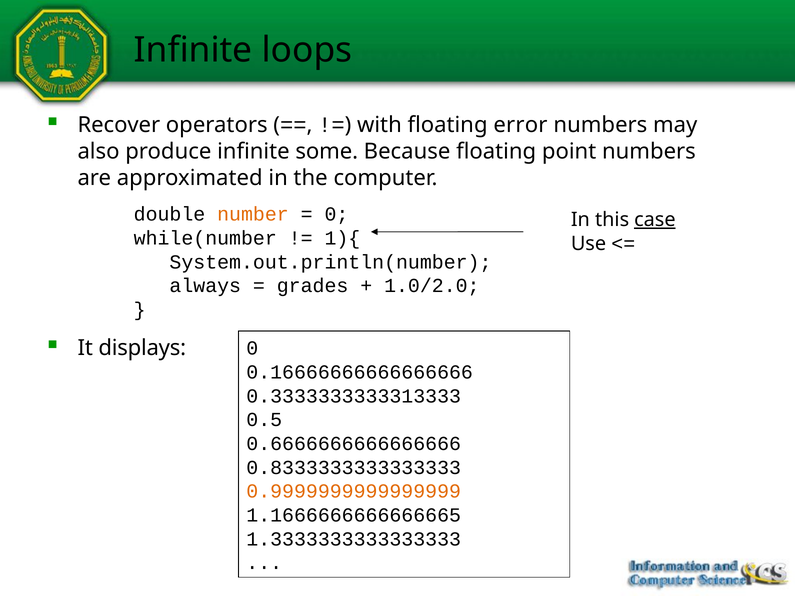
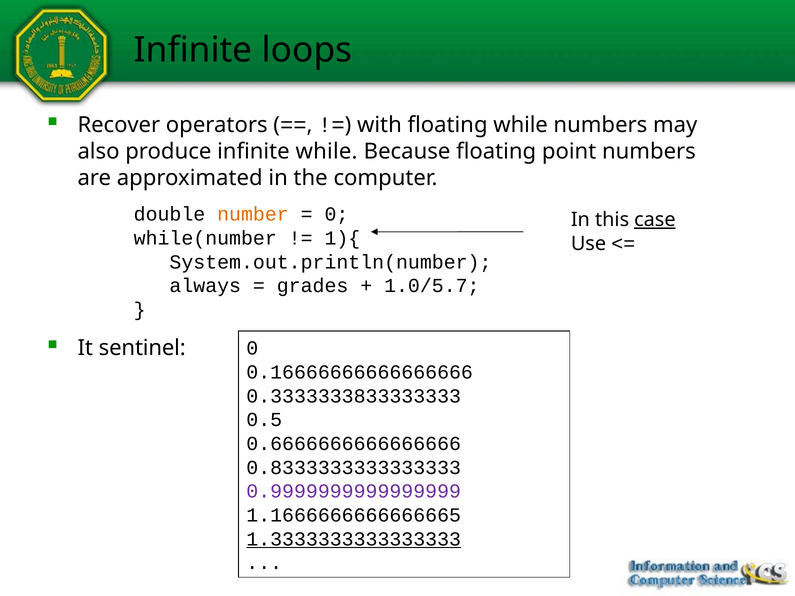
floating error: error -> while
infinite some: some -> while
1.0/2.0: 1.0/2.0 -> 1.0/5.7
displays: displays -> sentinel
0.3333333333313333: 0.3333333333313333 -> 0.3333333833333333
0.9999999999999999 colour: orange -> purple
1.3333333333333333 underline: none -> present
